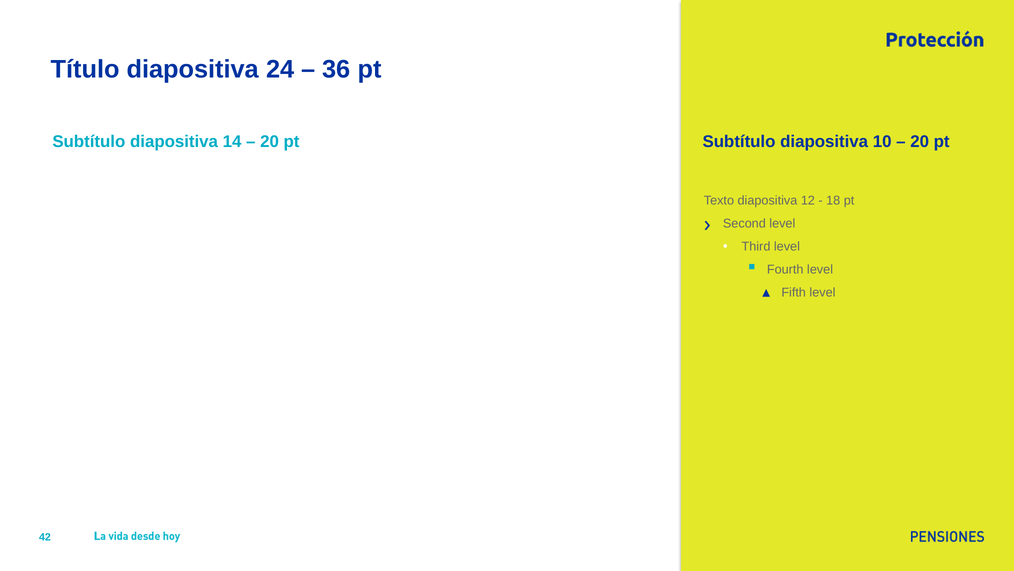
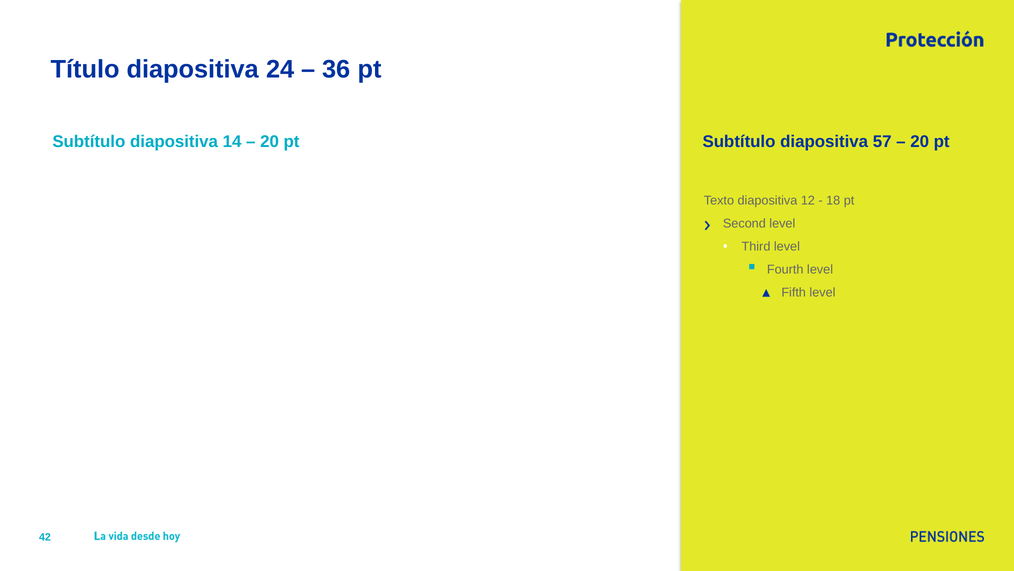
10: 10 -> 57
